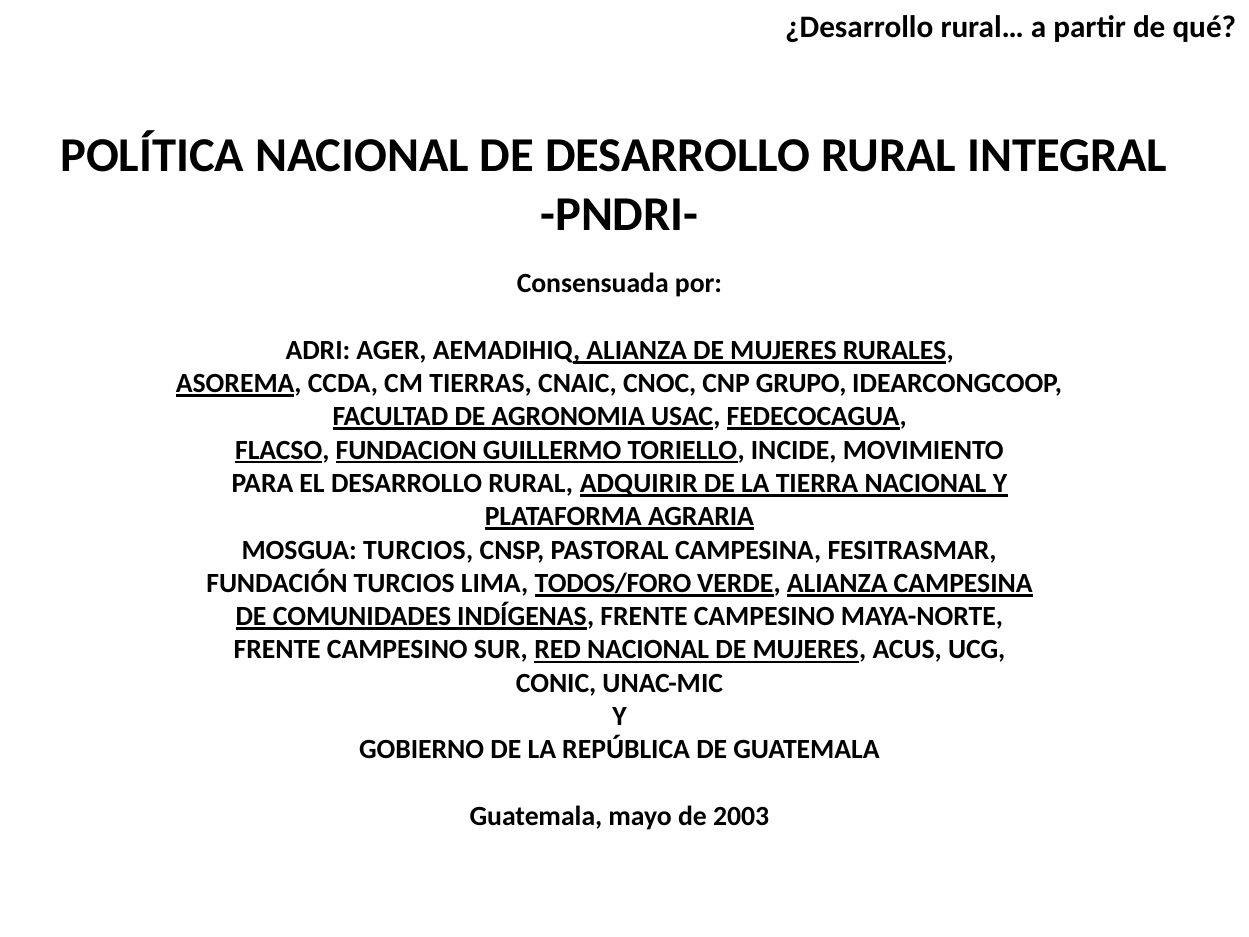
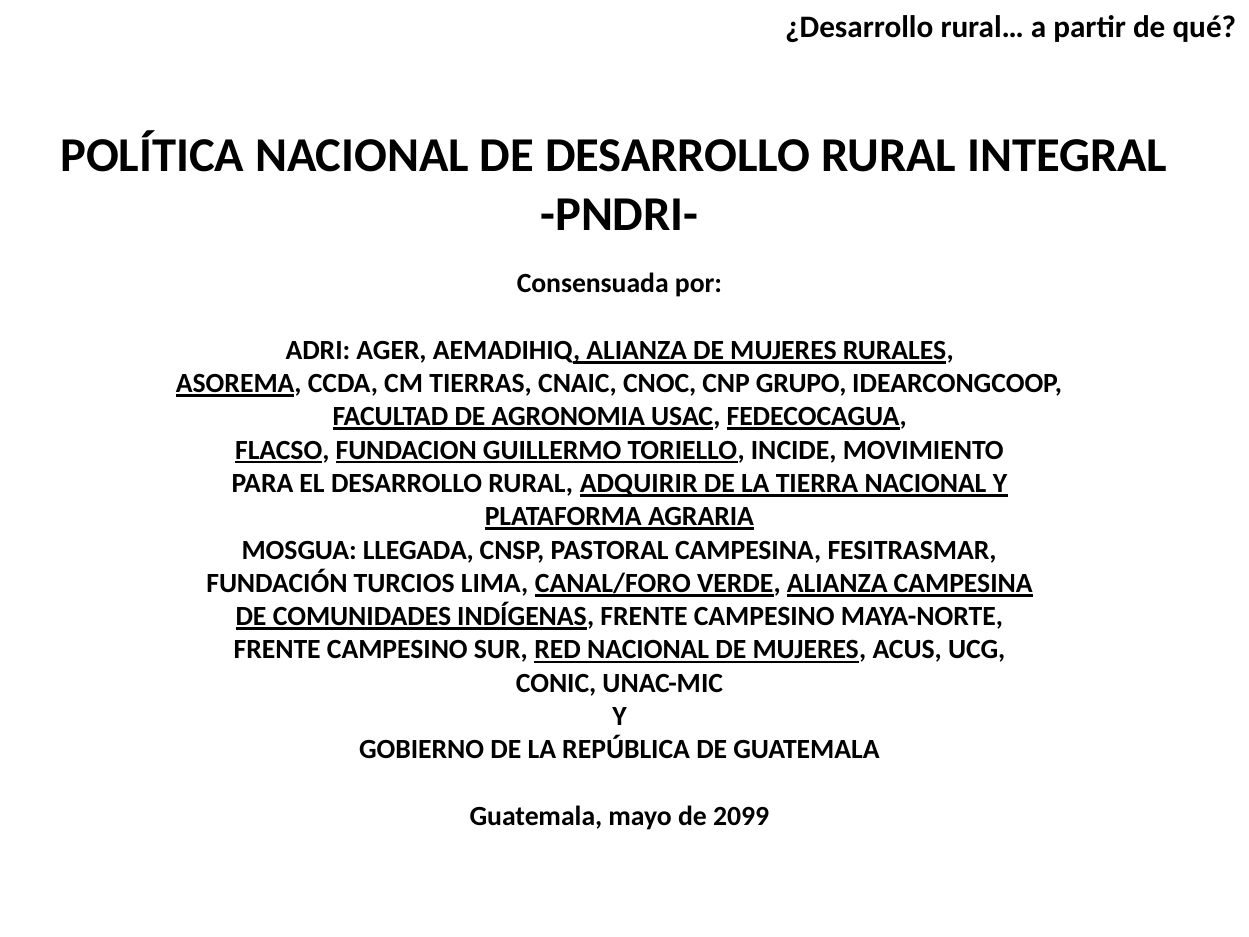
MOSGUA TURCIOS: TURCIOS -> LLEGADA
TODOS/FORO: TODOS/FORO -> CANAL/FORO
2003: 2003 -> 2099
